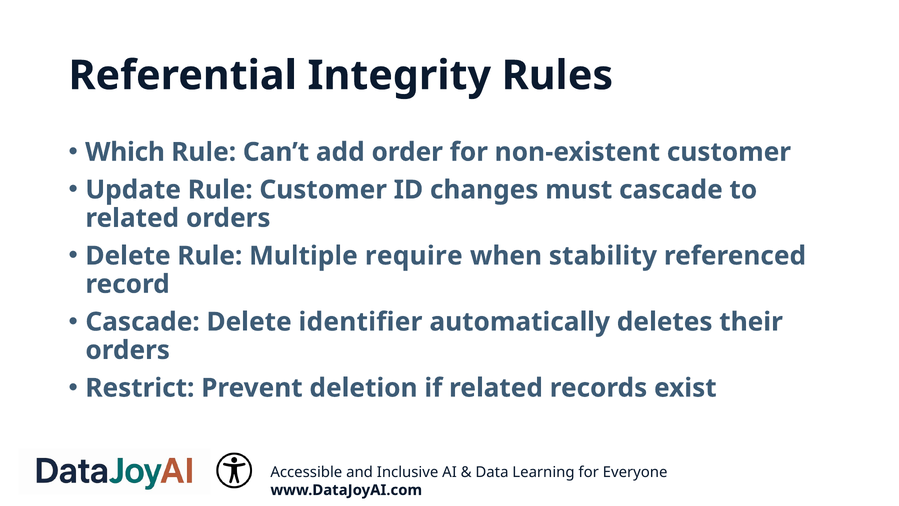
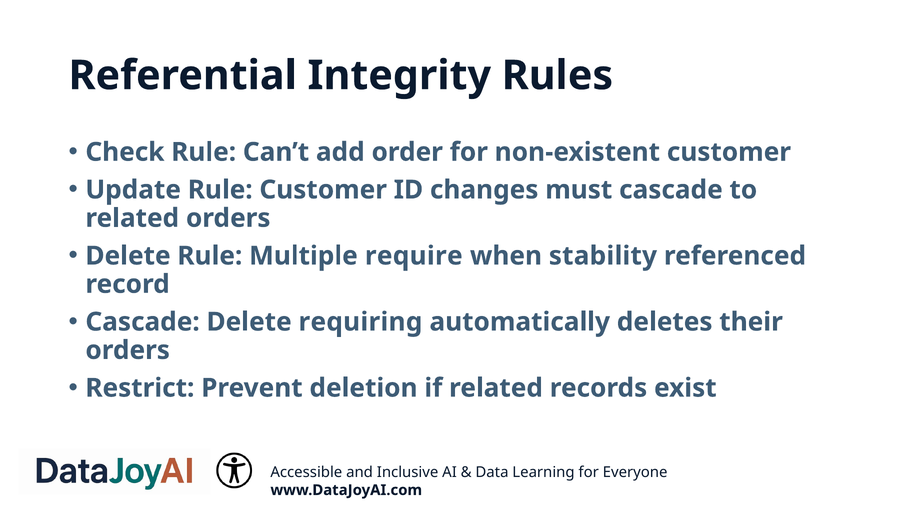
Which: Which -> Check
identifier: identifier -> requiring
